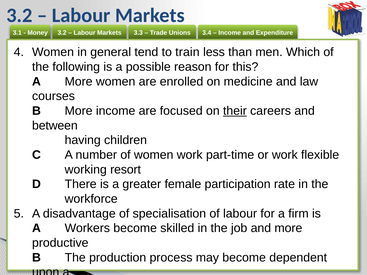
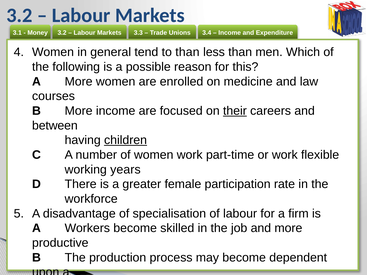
to train: train -> than
children underline: none -> present
resort: resort -> years
